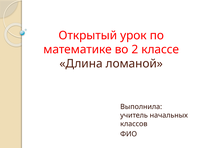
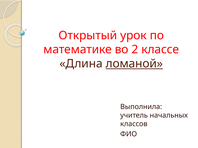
ломаной underline: none -> present
